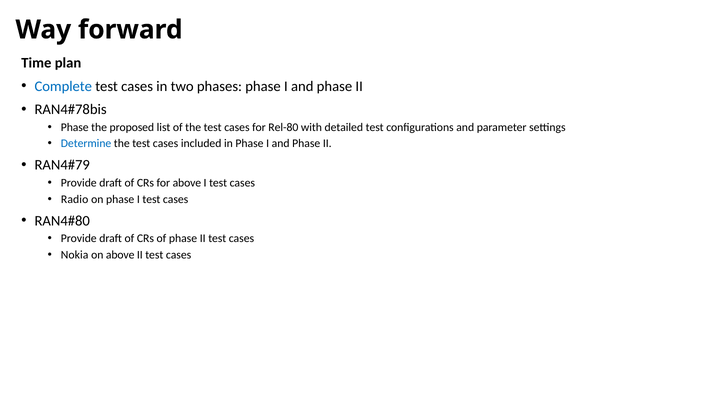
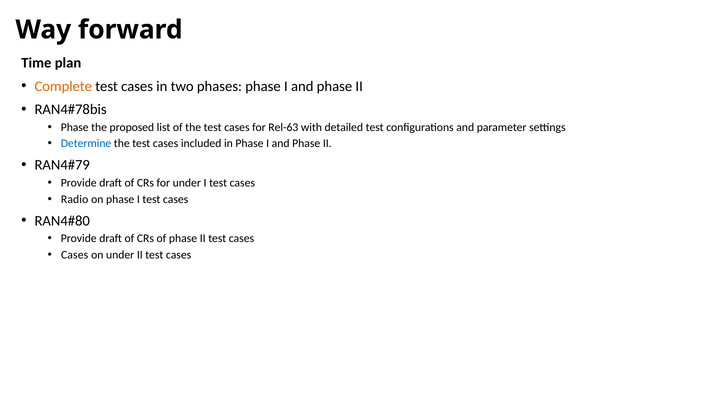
Complete colour: blue -> orange
Rel-80: Rel-80 -> Rel-63
for above: above -> under
Nokia at (75, 255): Nokia -> Cases
on above: above -> under
